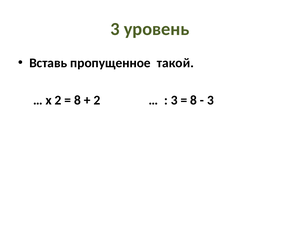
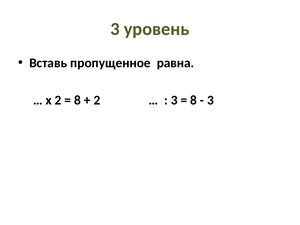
такой: такой -> равна
